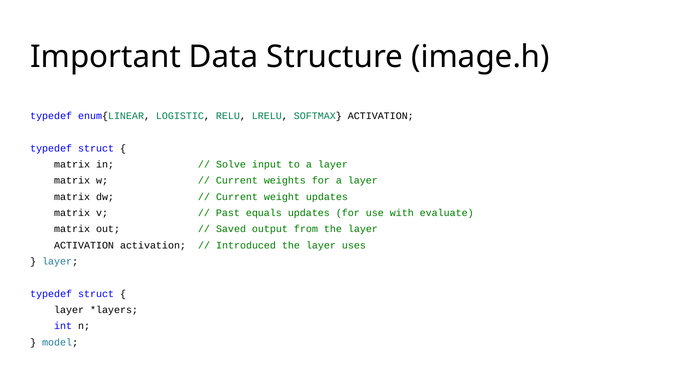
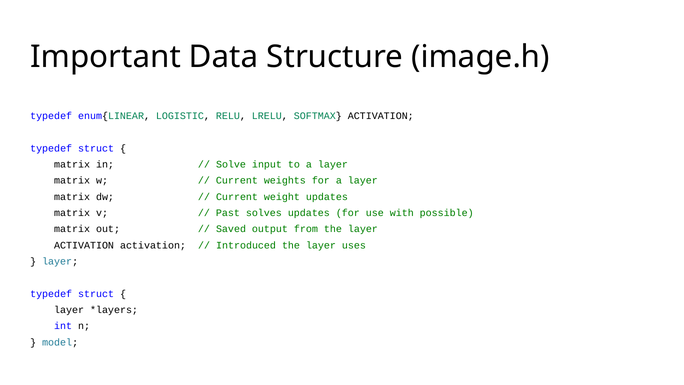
equals: equals -> solves
evaluate: evaluate -> possible
